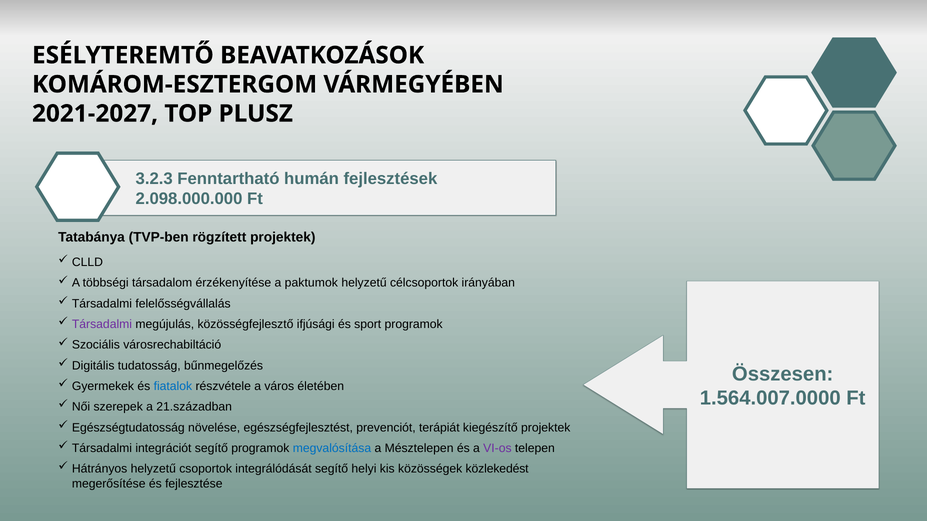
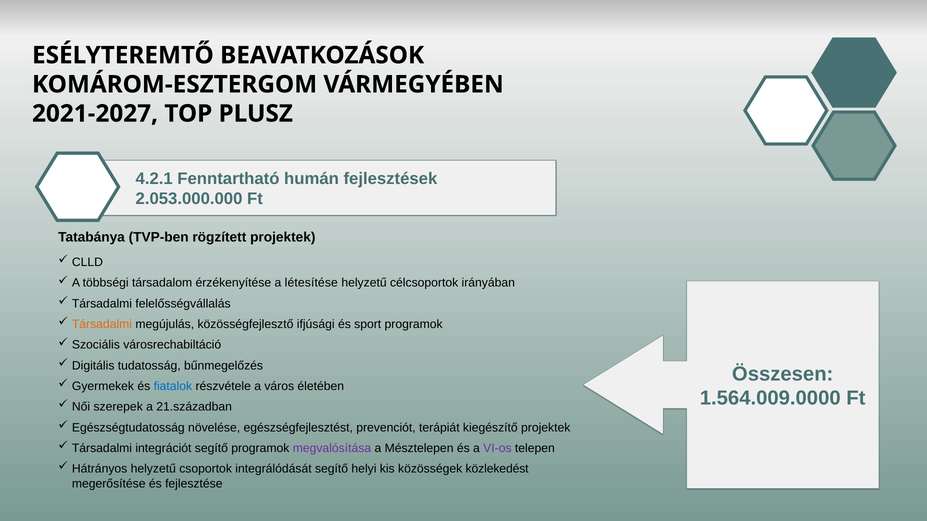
3.2.3: 3.2.3 -> 4.2.1
2.098.000.000: 2.098.000.000 -> 2.053.000.000
paktumok: paktumok -> létesítése
Társadalmi at (102, 325) colour: purple -> orange
1.564.007.0000: 1.564.007.0000 -> 1.564.009.0000
megvalósítása colour: blue -> purple
